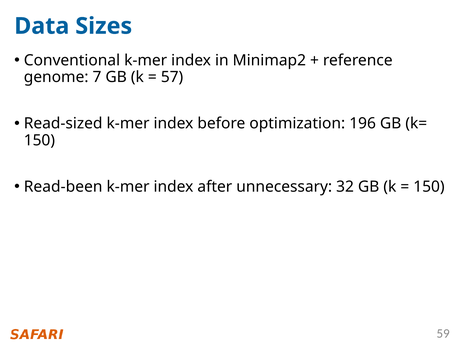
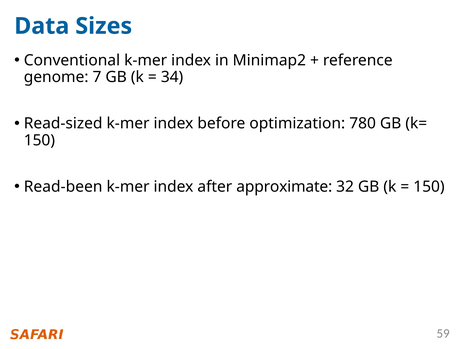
57: 57 -> 34
196: 196 -> 780
unnecessary: unnecessary -> approximate
